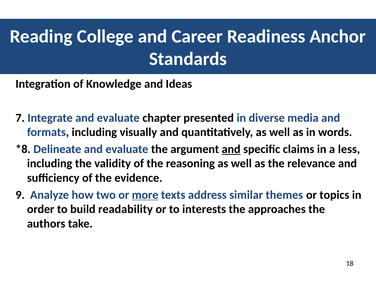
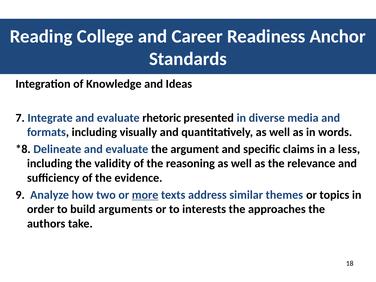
chapter: chapter -> rhetoric
and at (231, 149) underline: present -> none
readability: readability -> arguments
